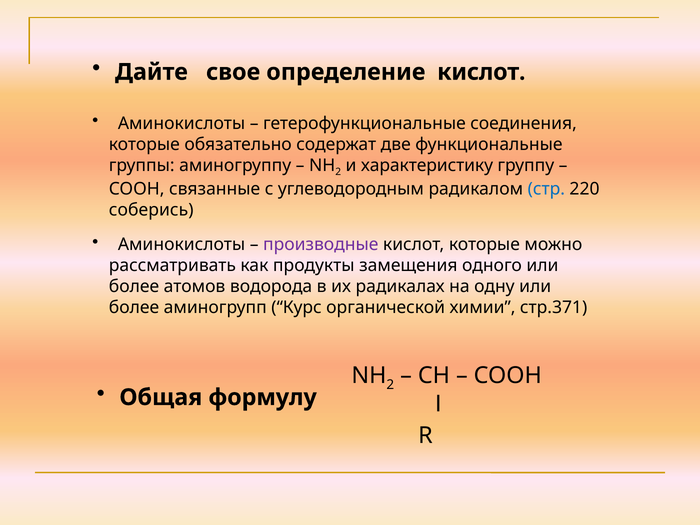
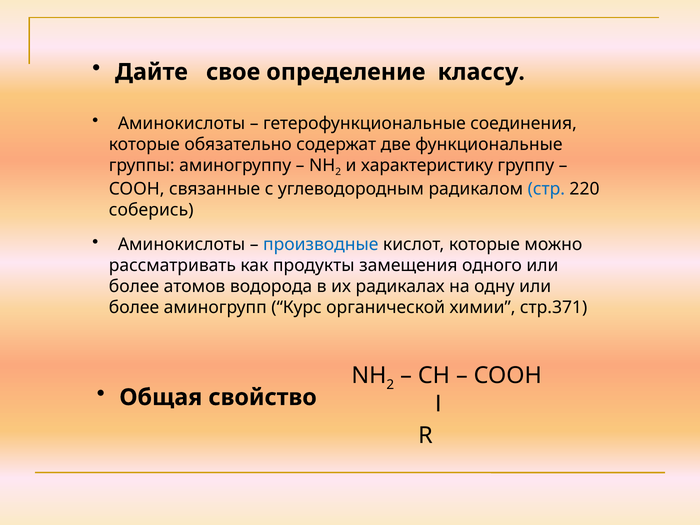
определение кислот: кислот -> классу
производные colour: purple -> blue
формулу: формулу -> свойство
